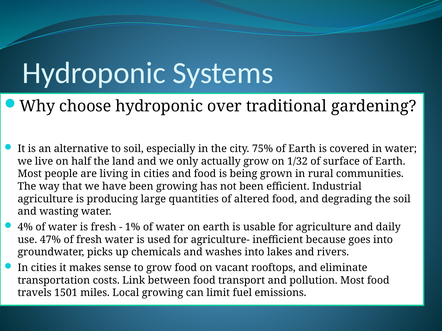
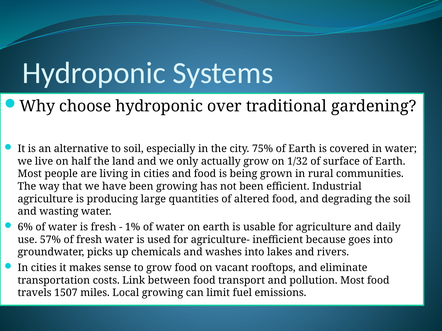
4%: 4% -> 6%
47%: 47% -> 57%
1501: 1501 -> 1507
